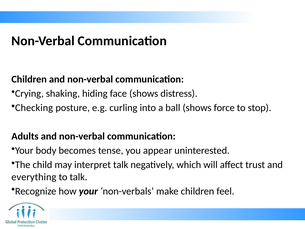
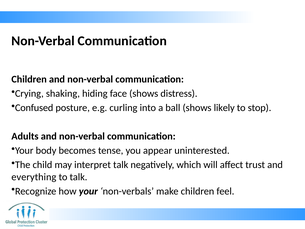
Checking: Checking -> Confused
force: force -> likely
